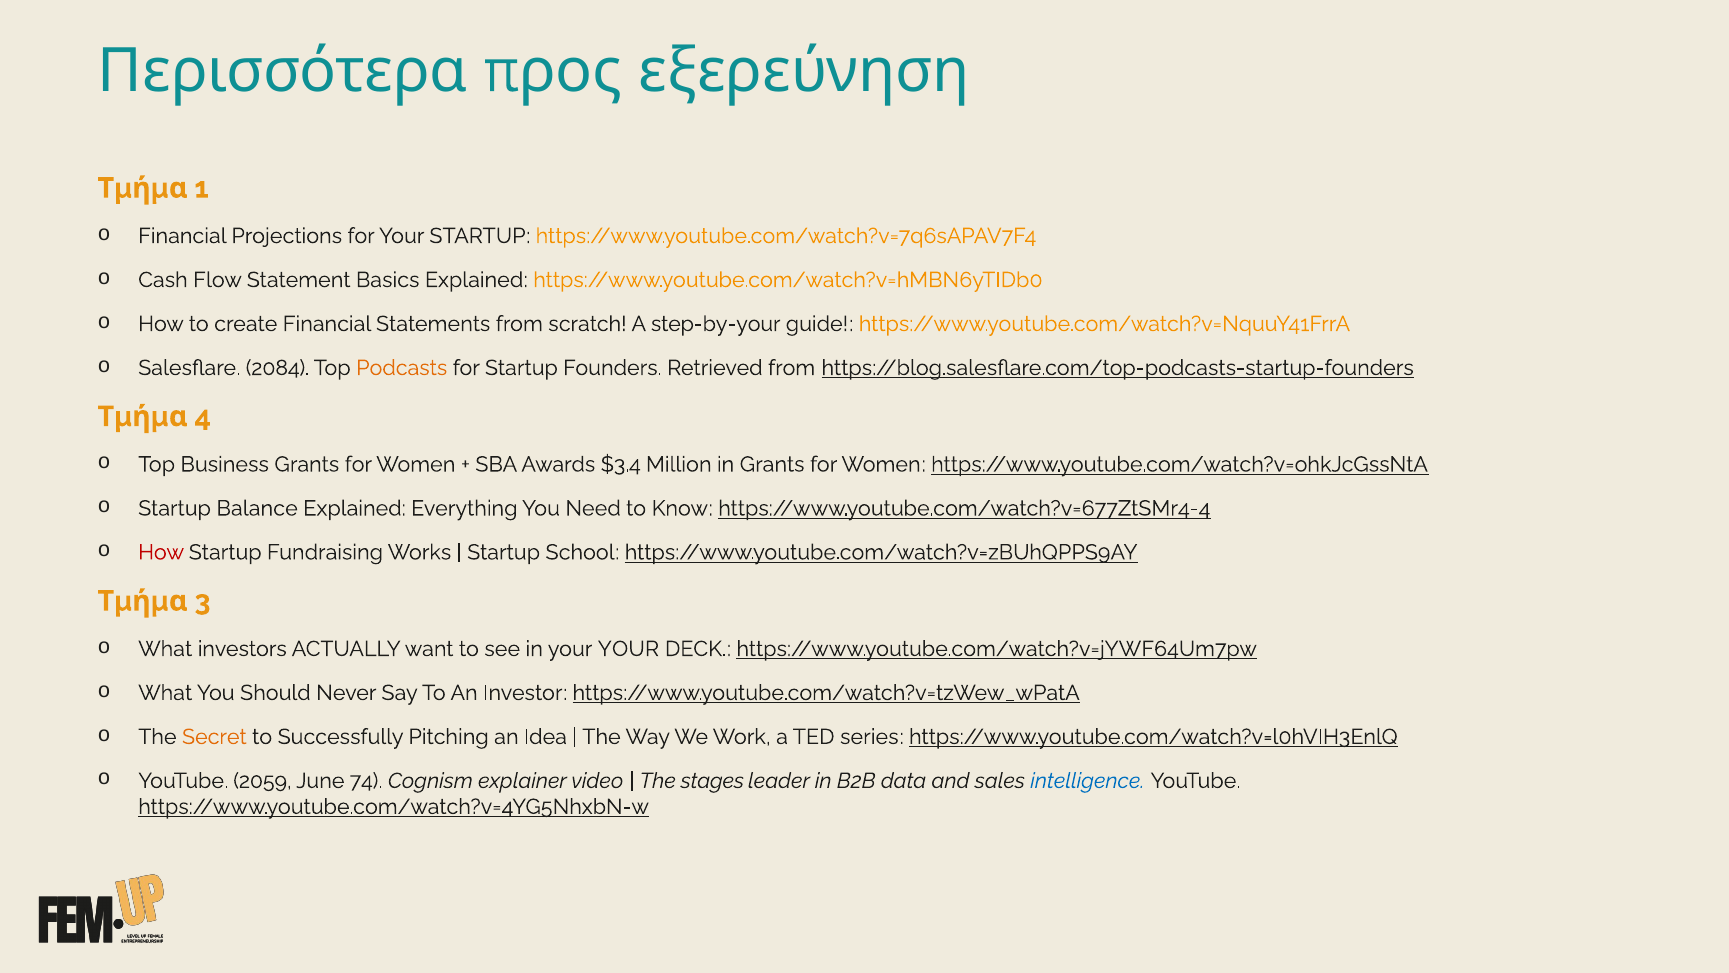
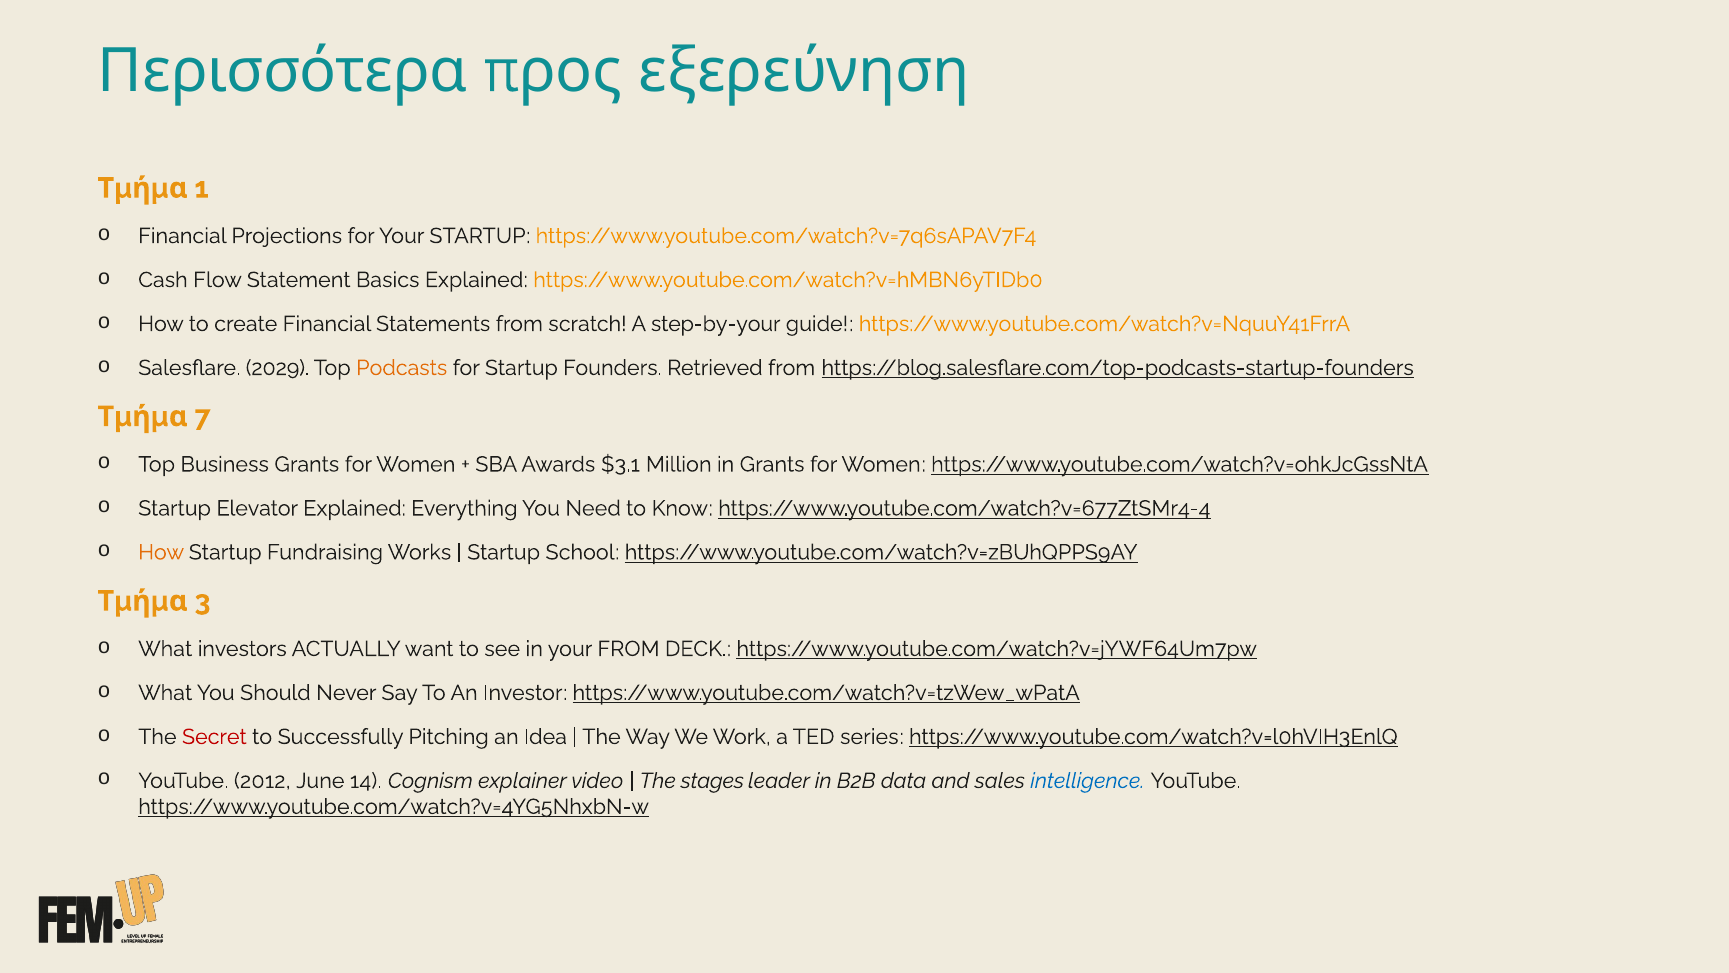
2084: 2084 -> 2029
4: 4 -> 7
$3.4: $3.4 -> $3.1
Balance: Balance -> Elevator
How at (161, 552) colour: red -> orange
your YOUR: YOUR -> FROM
Secret colour: orange -> red
2059: 2059 -> 2012
74: 74 -> 14
